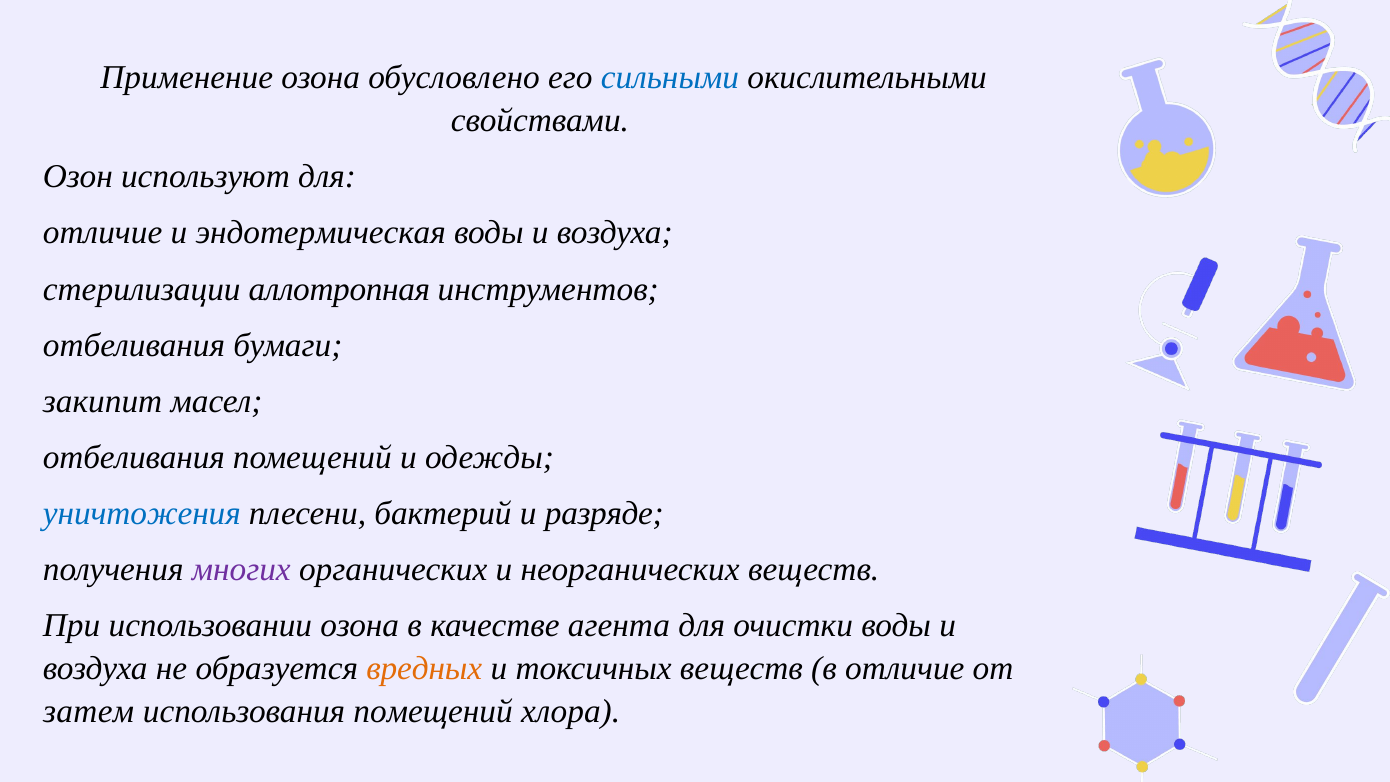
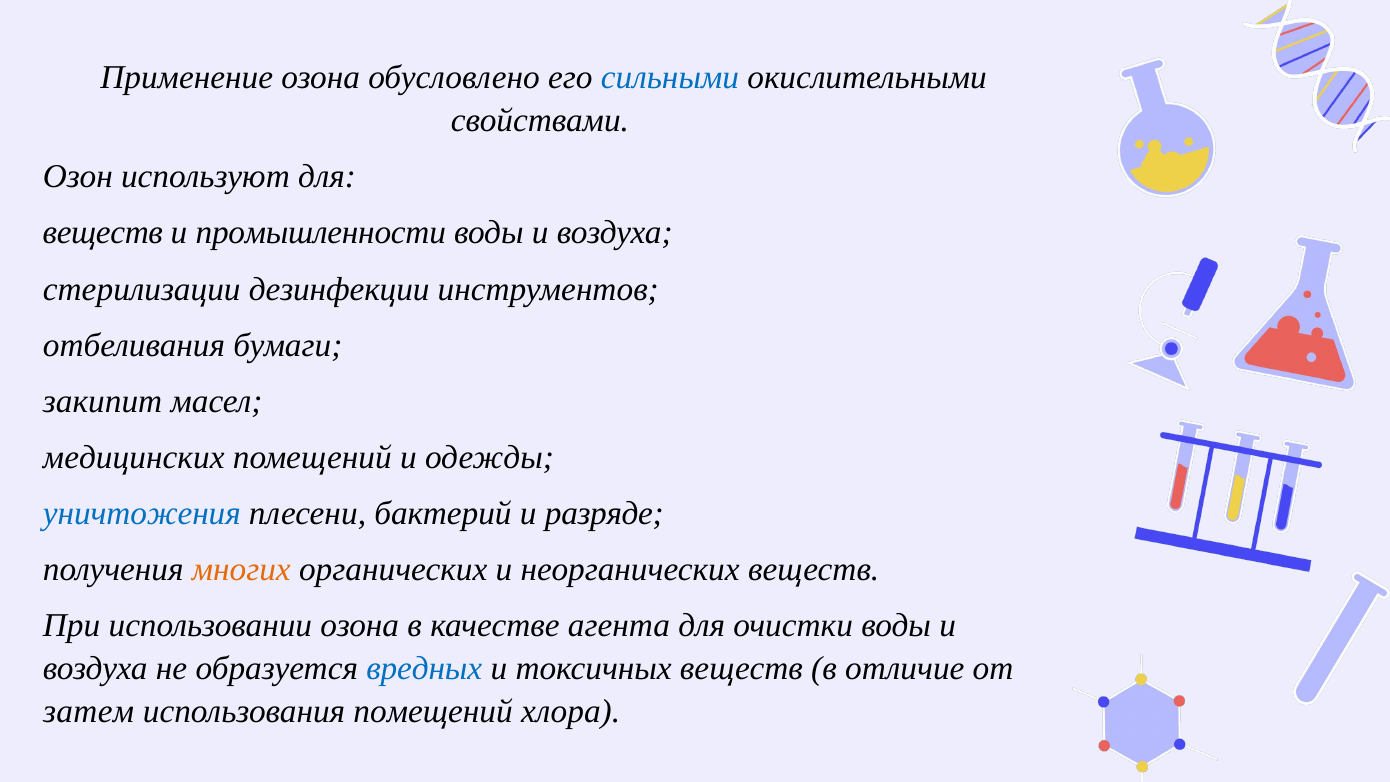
отличие at (103, 233): отличие -> веществ
эндотермическая: эндотермическая -> промышленности
аллотропная: аллотропная -> дезинфекции
отбеливания at (134, 457): отбеливания -> медицинских
многих colour: purple -> orange
вредных colour: orange -> blue
